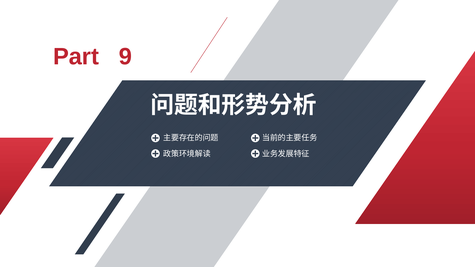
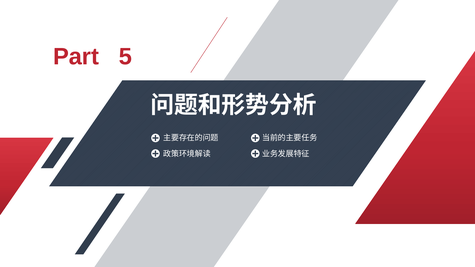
9: 9 -> 5
